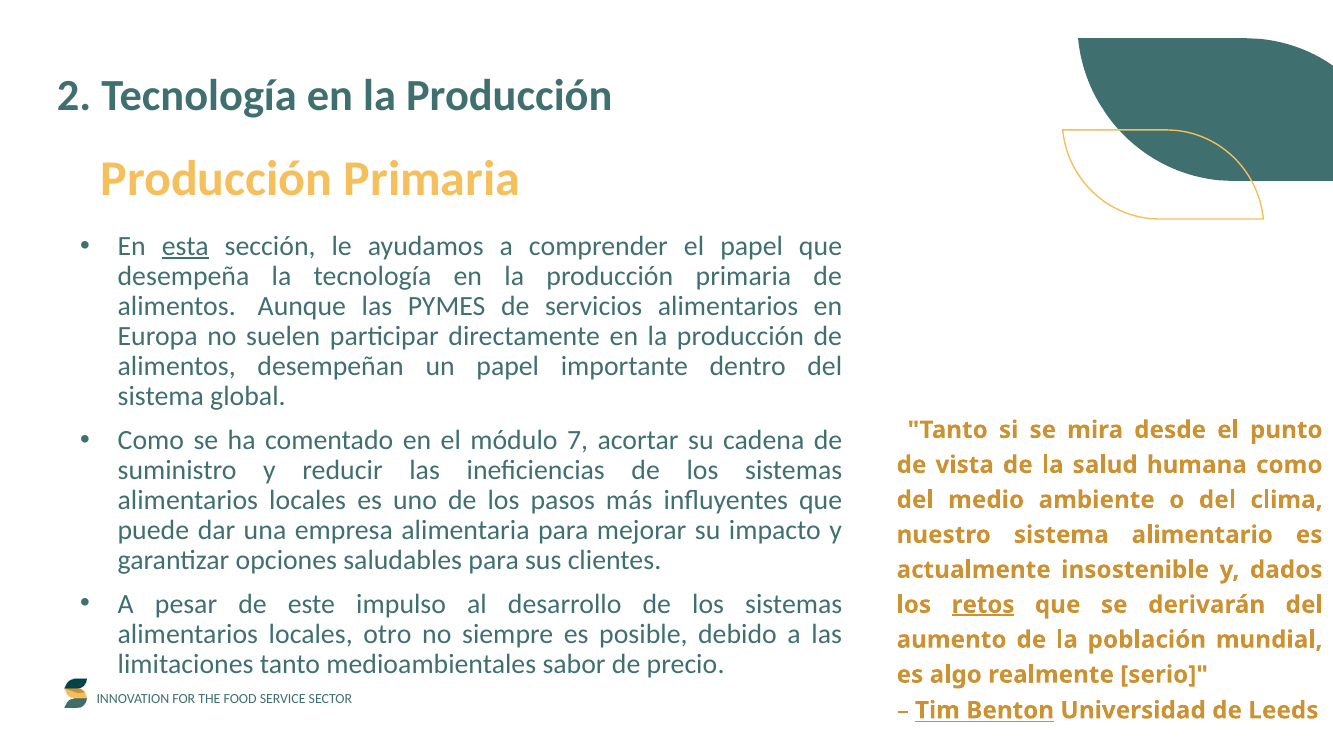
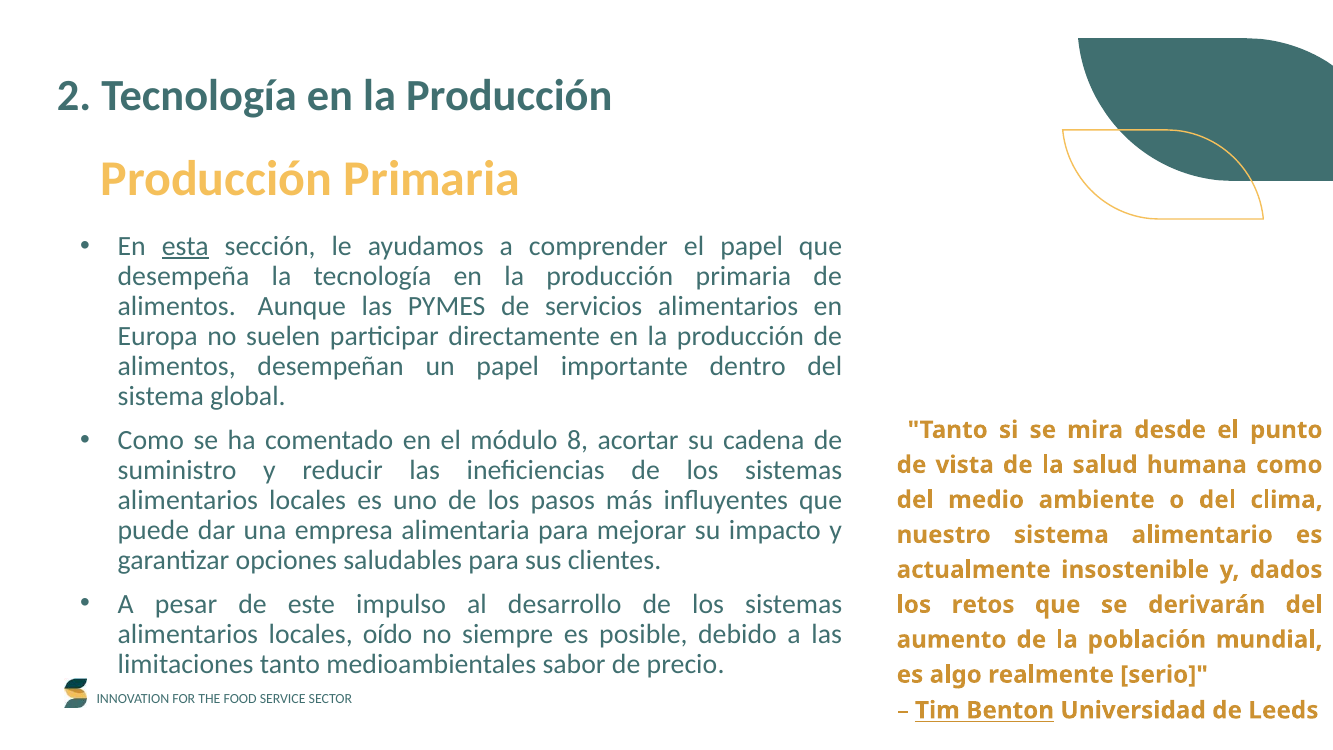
7: 7 -> 8
retos underline: present -> none
otro: otro -> oído
